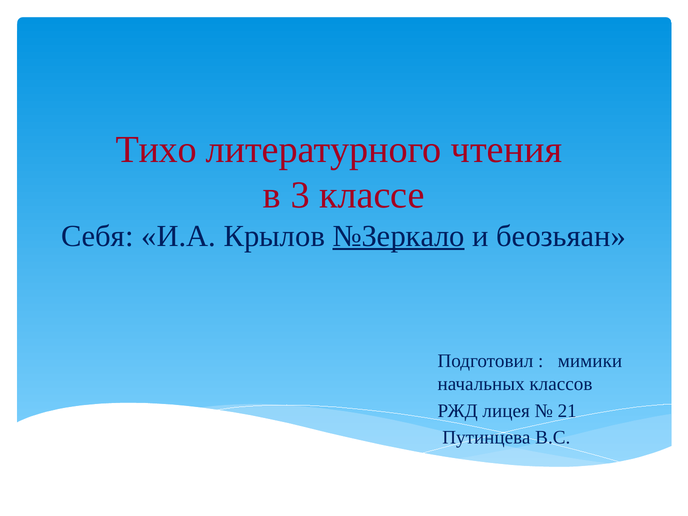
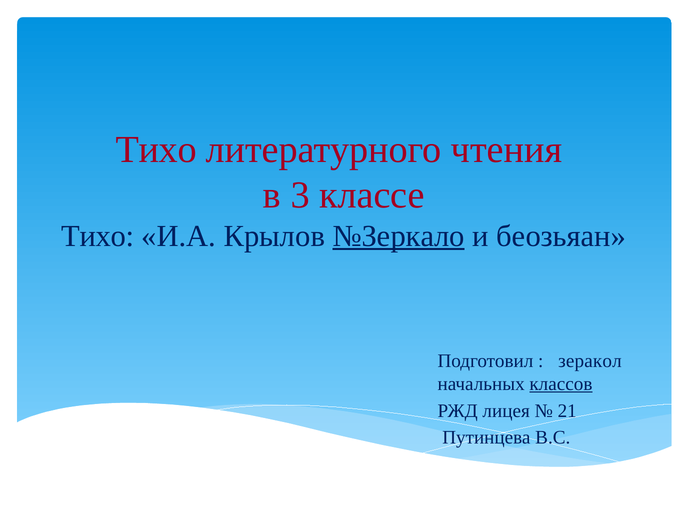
Себя at (97, 236): Себя -> Тихо
мимики: мимики -> зеракол
классов underline: none -> present
